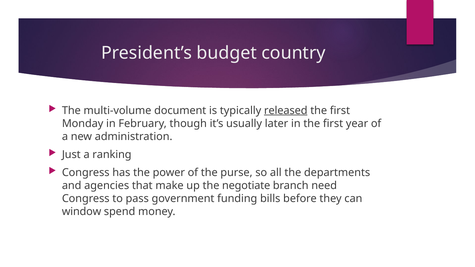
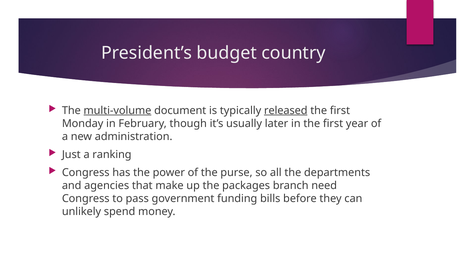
multi-volume underline: none -> present
negotiate: negotiate -> packages
window: window -> unlikely
